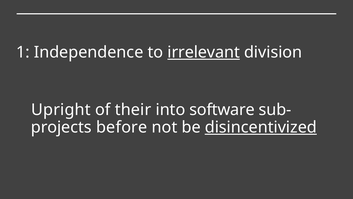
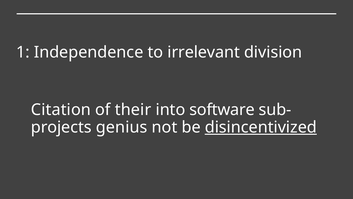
irrelevant underline: present -> none
Upright: Upright -> Citation
before: before -> genius
